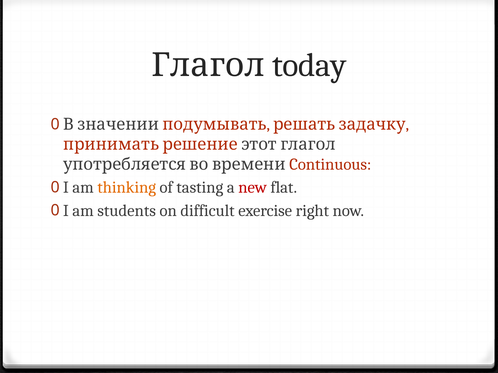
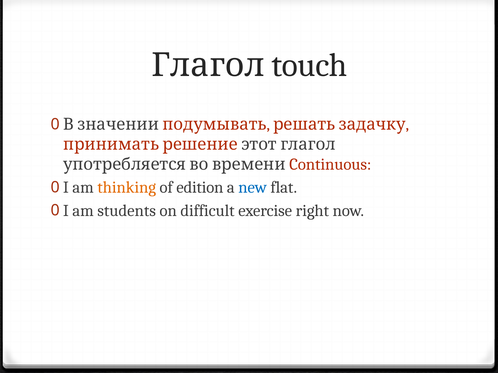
today: today -> touch
tasting: tasting -> edition
new colour: red -> blue
